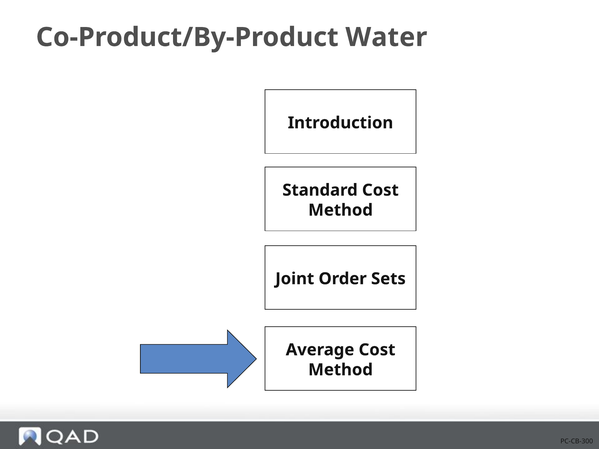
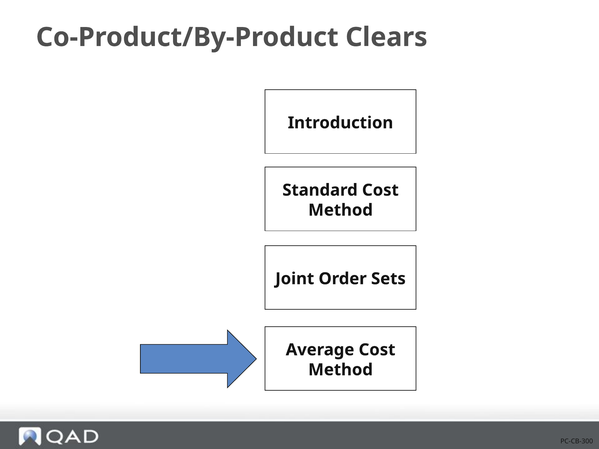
Water: Water -> Clears
